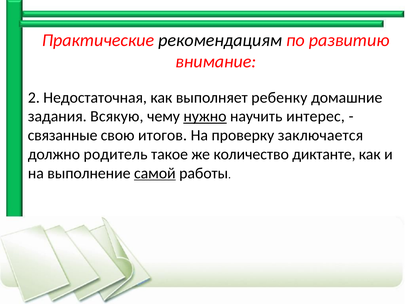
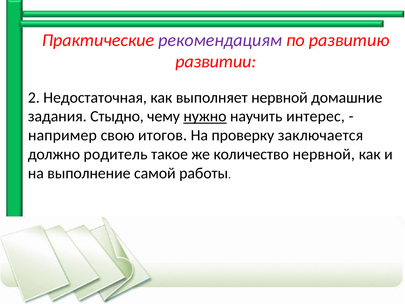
рекомендациям colour: black -> purple
внимание: внимание -> развитии
выполняет ребенку: ребенку -> нервной
Всякую: Всякую -> Стыдно
связанные: связанные -> например
количество диктанте: диктанте -> нервной
самой underline: present -> none
